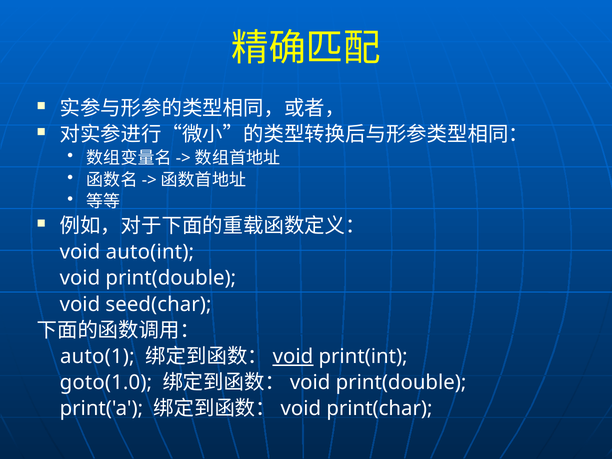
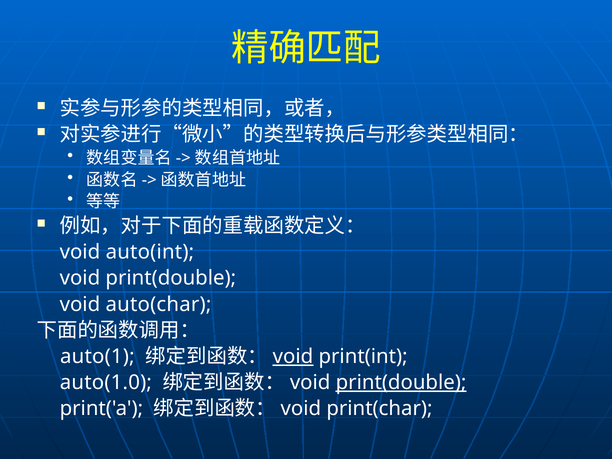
seed(char: seed(char -> auto(char
goto(1.0: goto(1.0 -> auto(1.0
print(double at (401, 383) underline: none -> present
